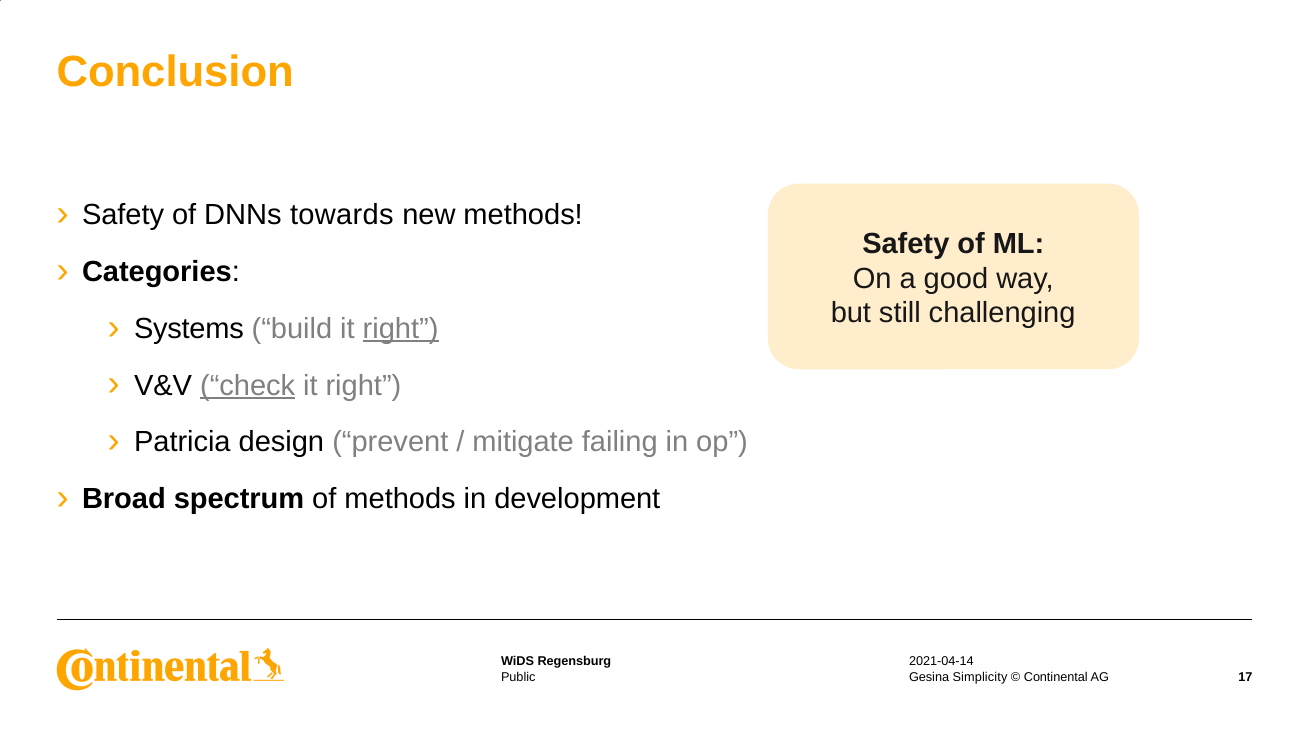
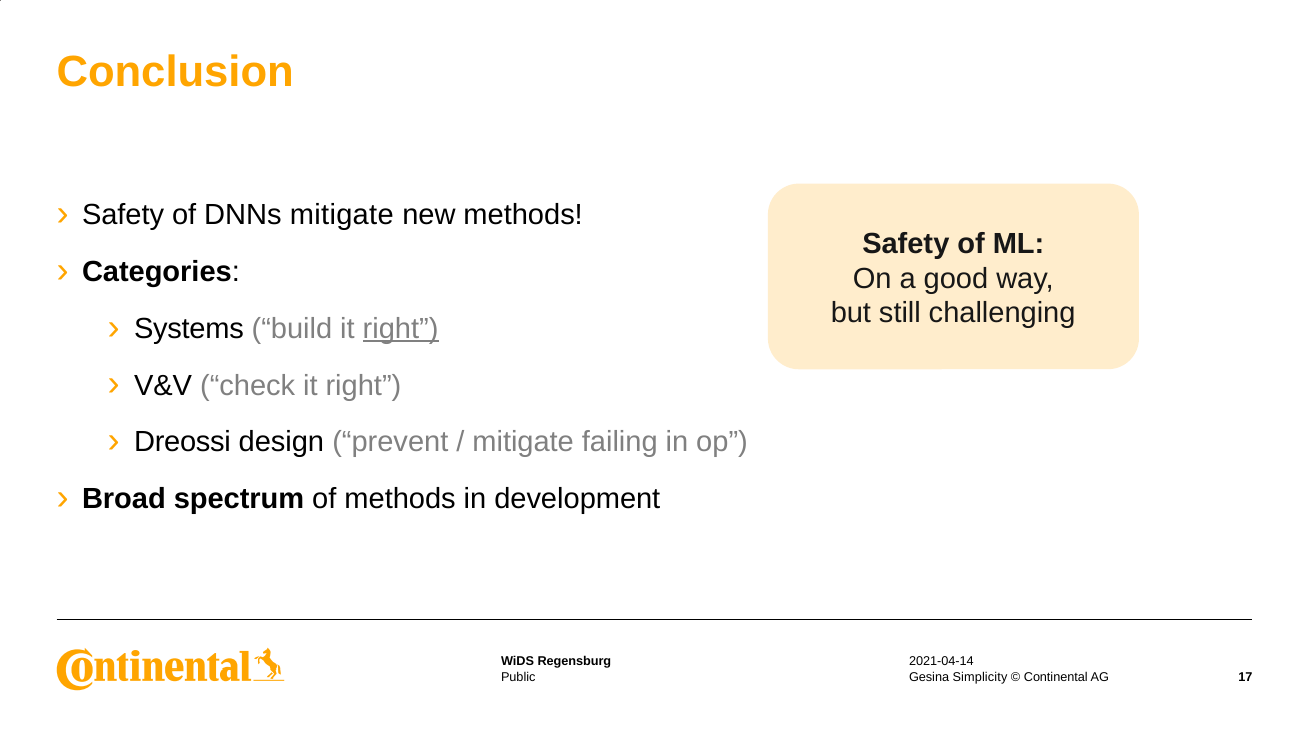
DNNs towards: towards -> mitigate
check underline: present -> none
Patricia: Patricia -> Dreossi
